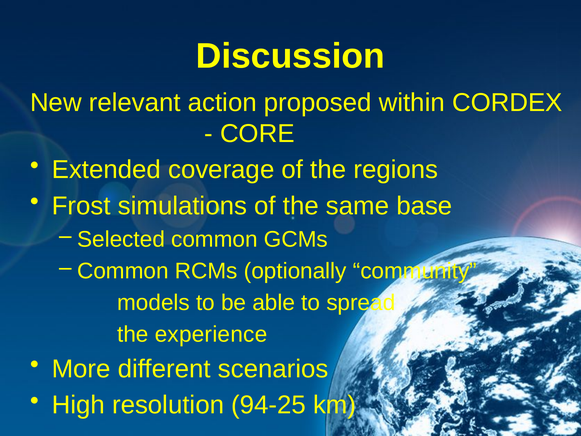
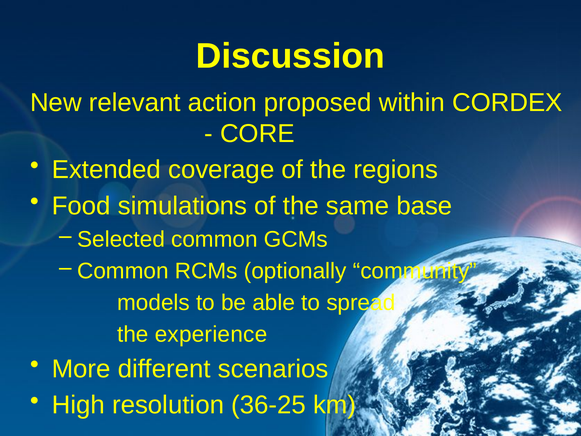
Frost: Frost -> Food
94-25: 94-25 -> 36-25
